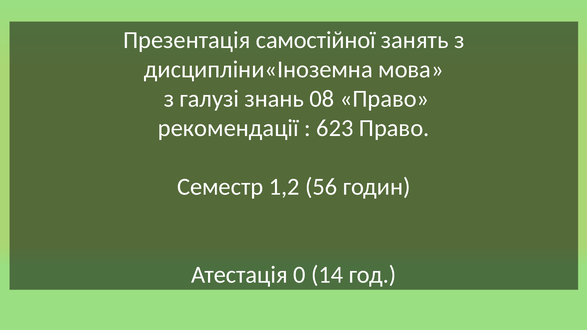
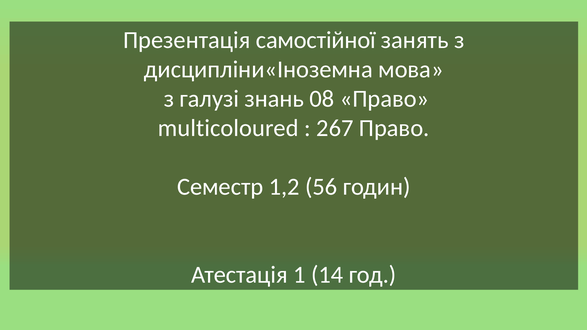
рекомендації: рекомендації -> multicoloured
623: 623 -> 267
0: 0 -> 1
